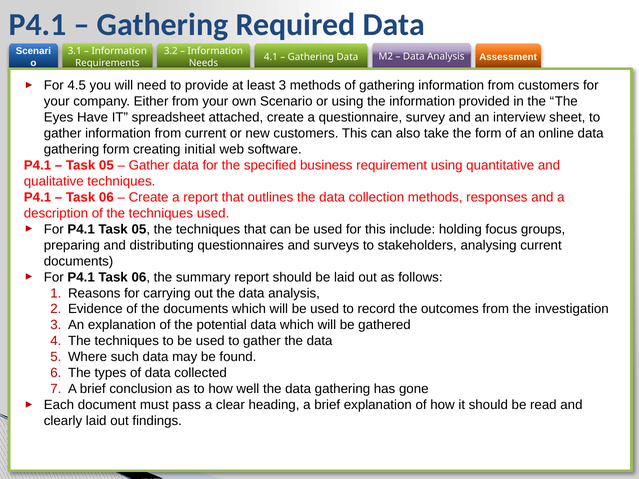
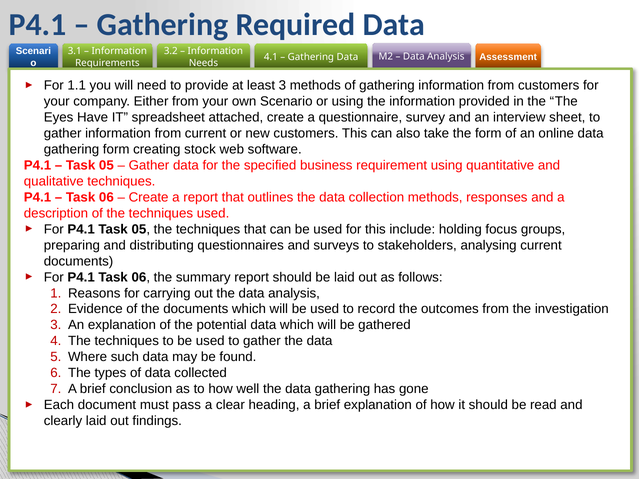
4.5: 4.5 -> 1.1
initial: initial -> stock
